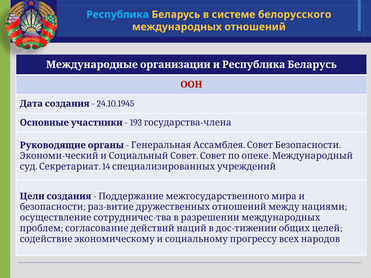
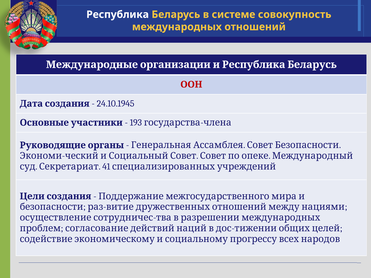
Республика colour: light blue -> white
белорусского: белорусского -> совокупность
14: 14 -> 41
